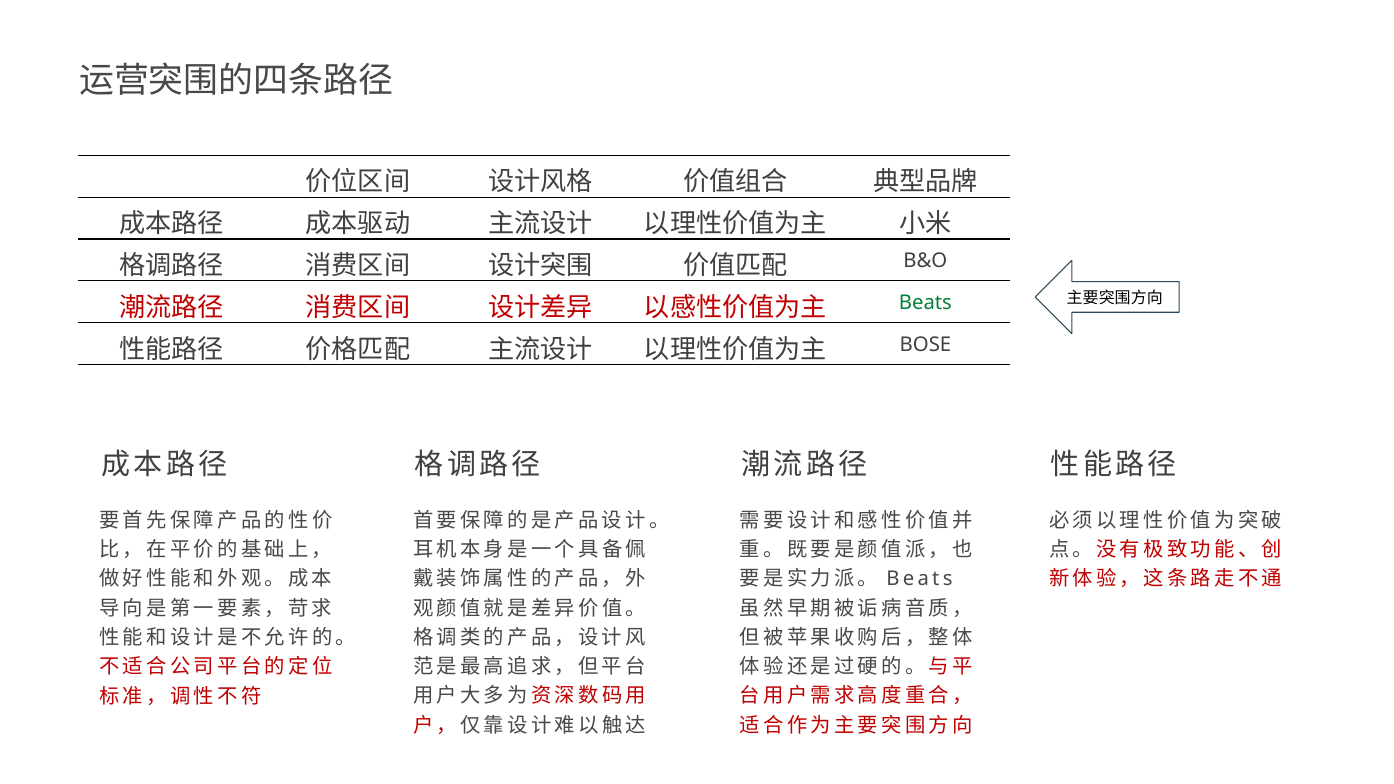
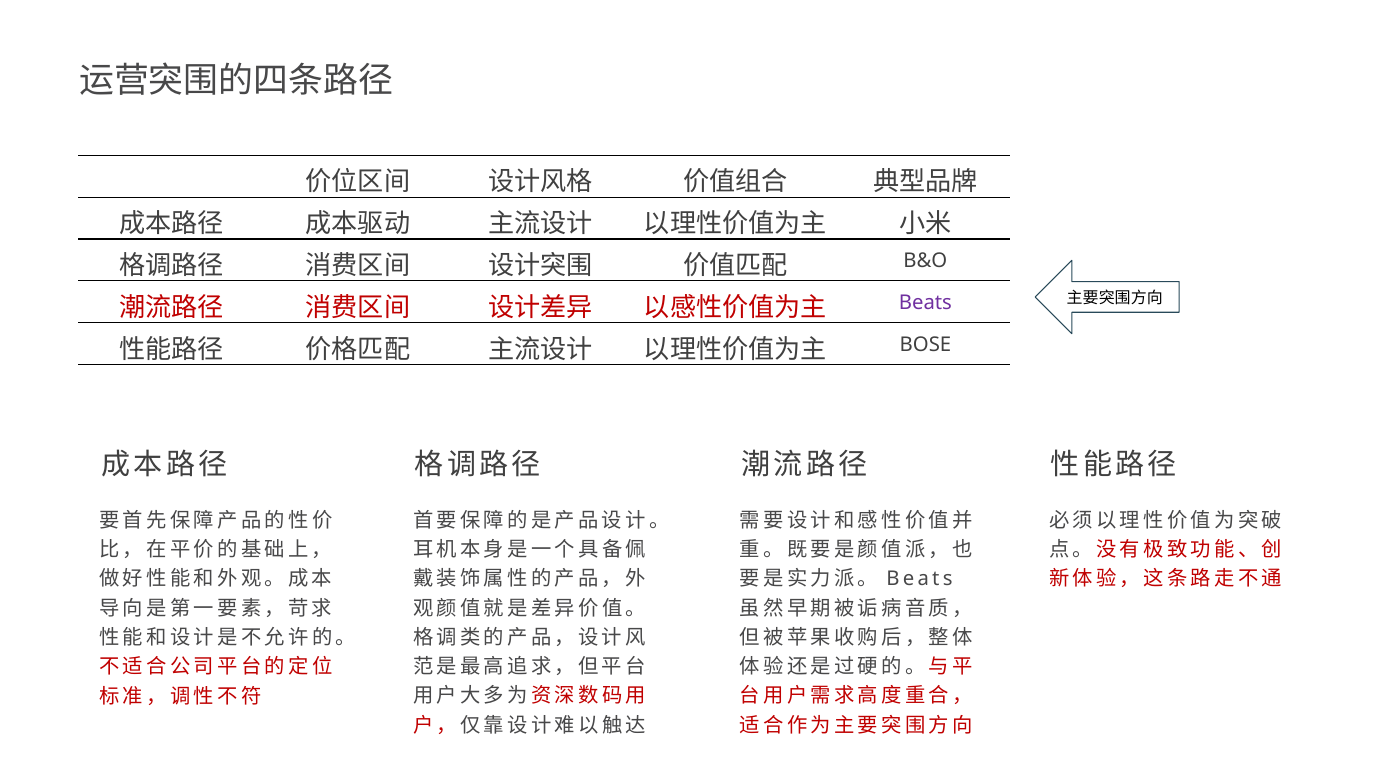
Beats at (925, 303) colour: green -> purple
